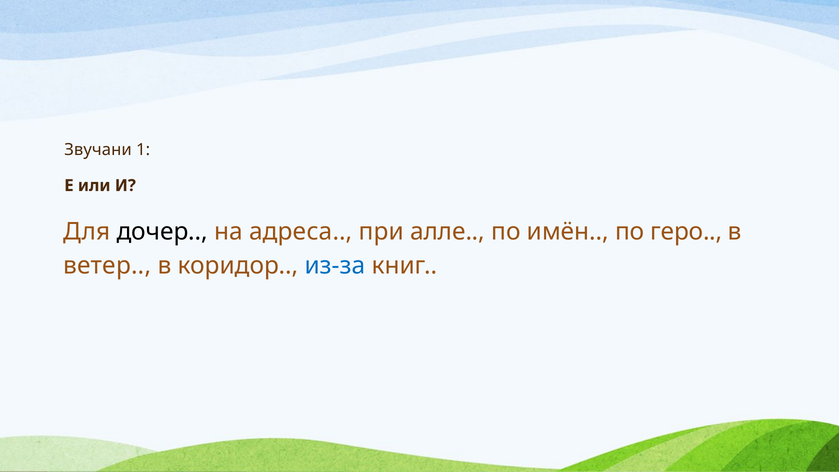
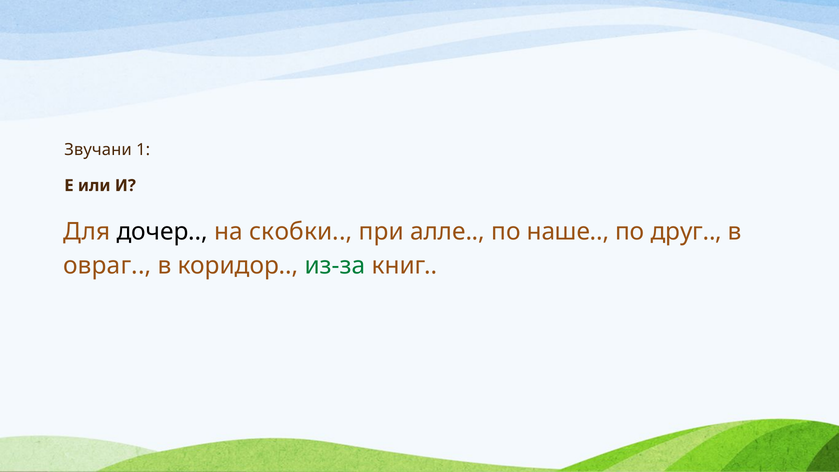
адреса: адреса -> скобки
имён: имён -> наше
геро: геро -> друг
ветер: ветер -> овраг
из-за colour: blue -> green
